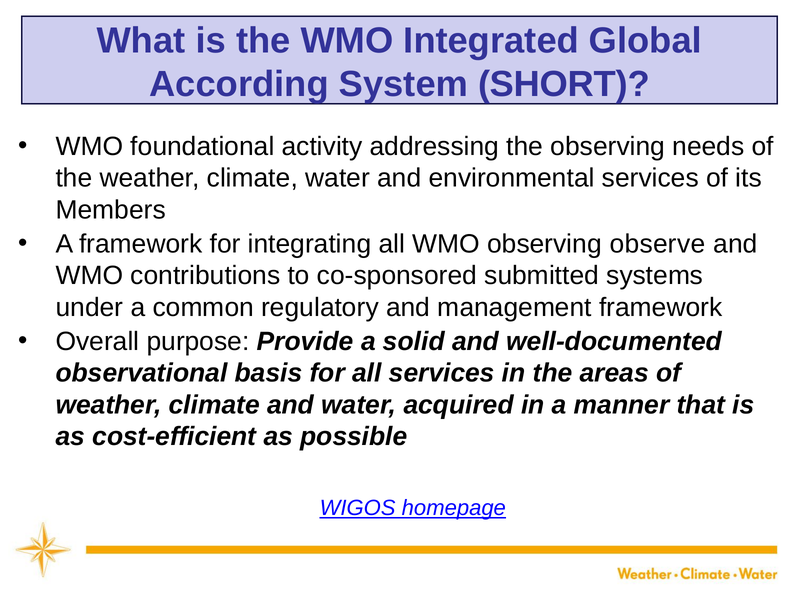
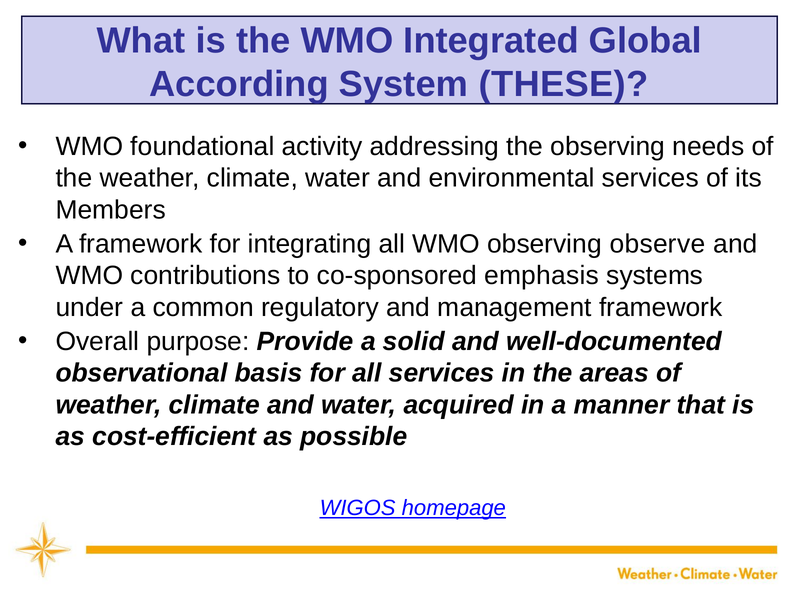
SHORT: SHORT -> THESE
submitted: submitted -> emphasis
